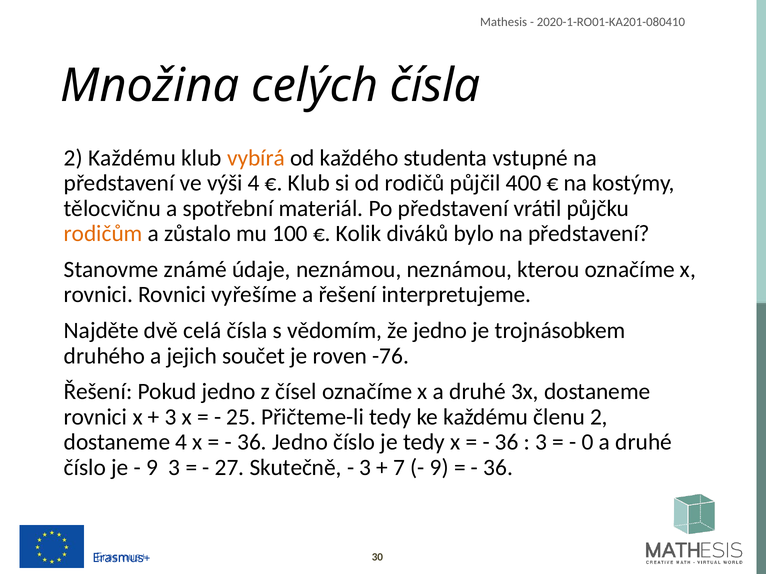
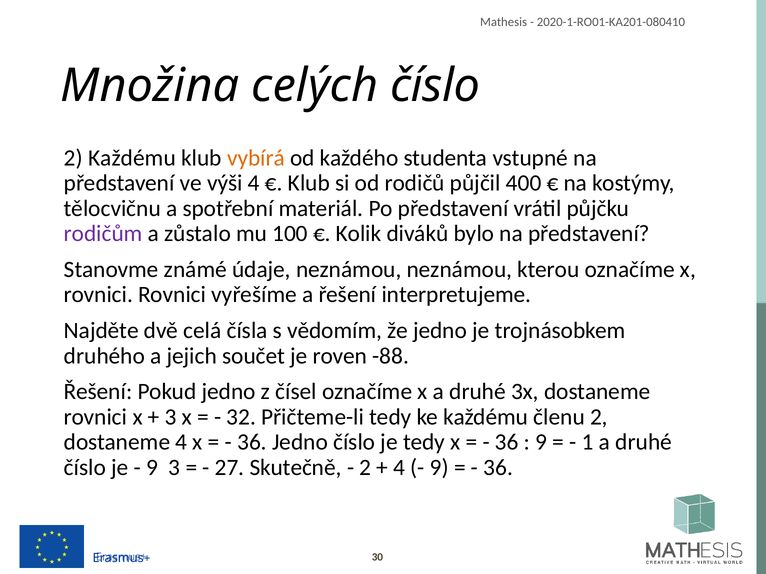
celých čísla: čísla -> číslo
rodičům colour: orange -> purple
-76: -76 -> -88
25: 25 -> 32
3 at (541, 443): 3 -> 9
0: 0 -> 1
3 at (365, 468): 3 -> 2
7 at (399, 468): 7 -> 4
